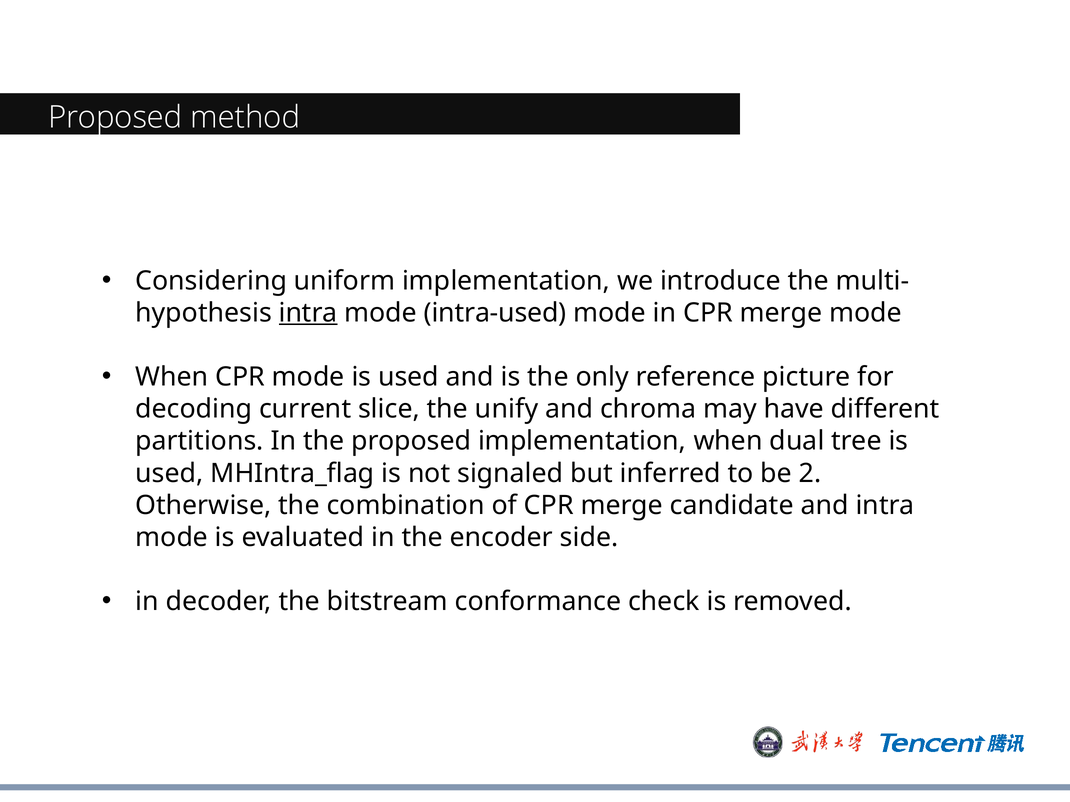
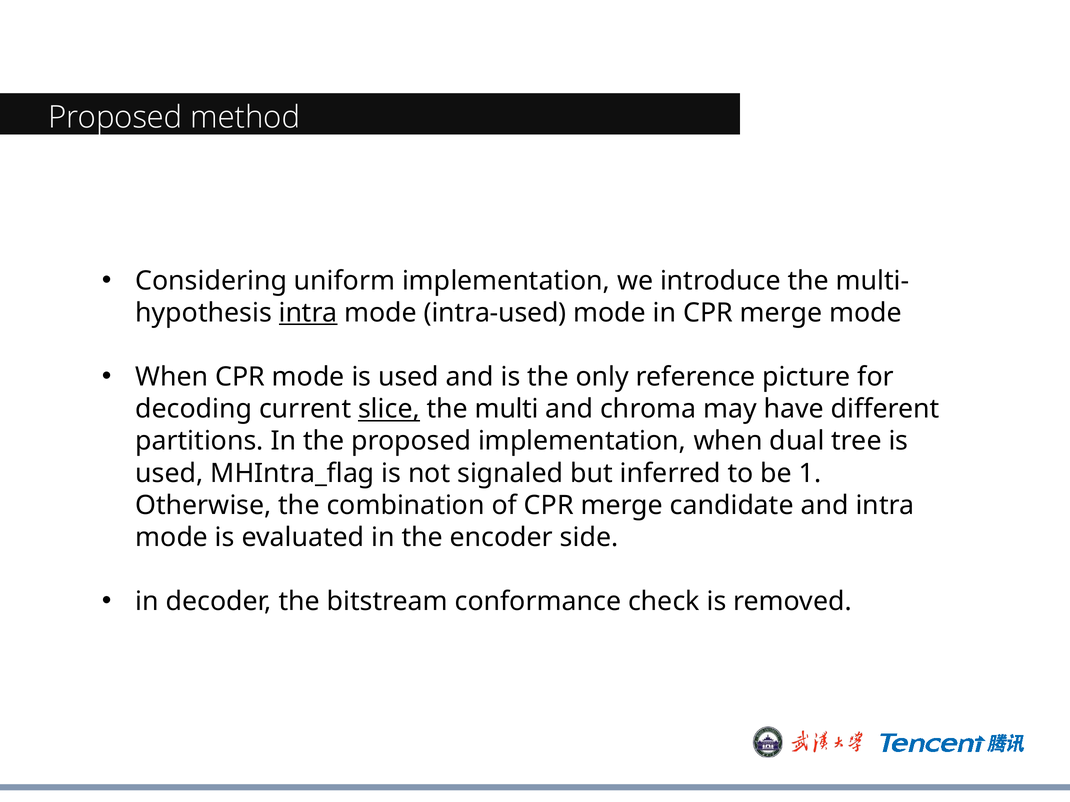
slice underline: none -> present
unify: unify -> multi
2: 2 -> 1
